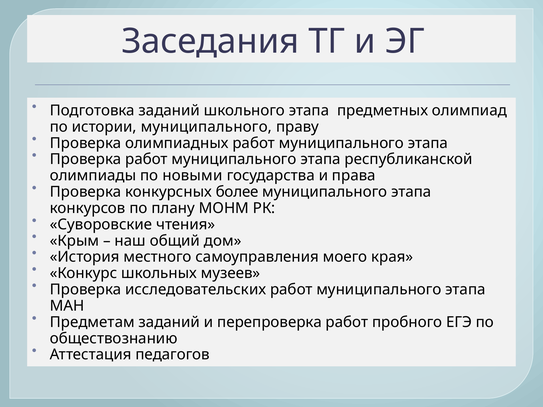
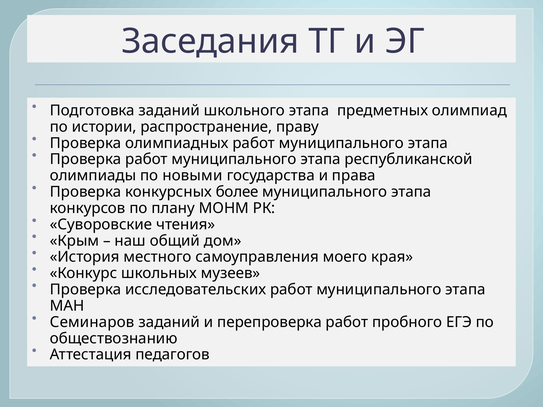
истории муниципального: муниципального -> распространение
Предметам: Предметам -> Семинаров
